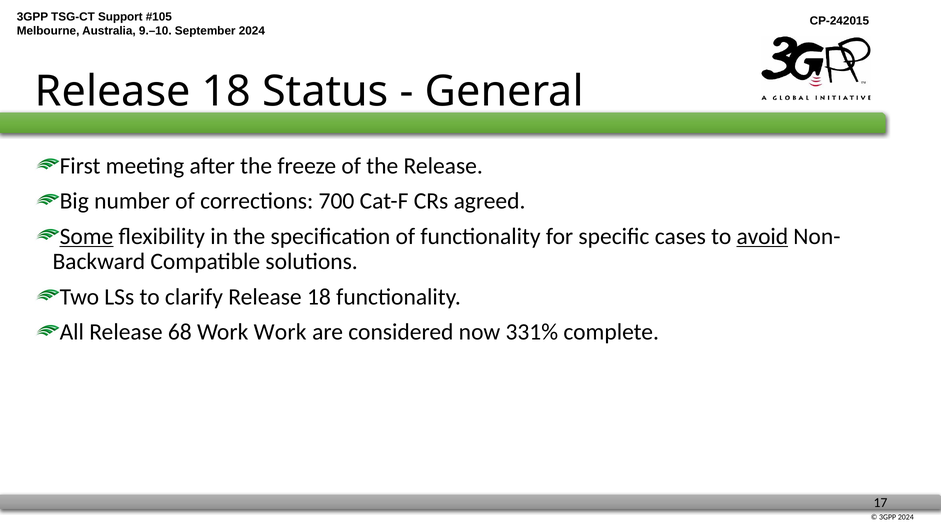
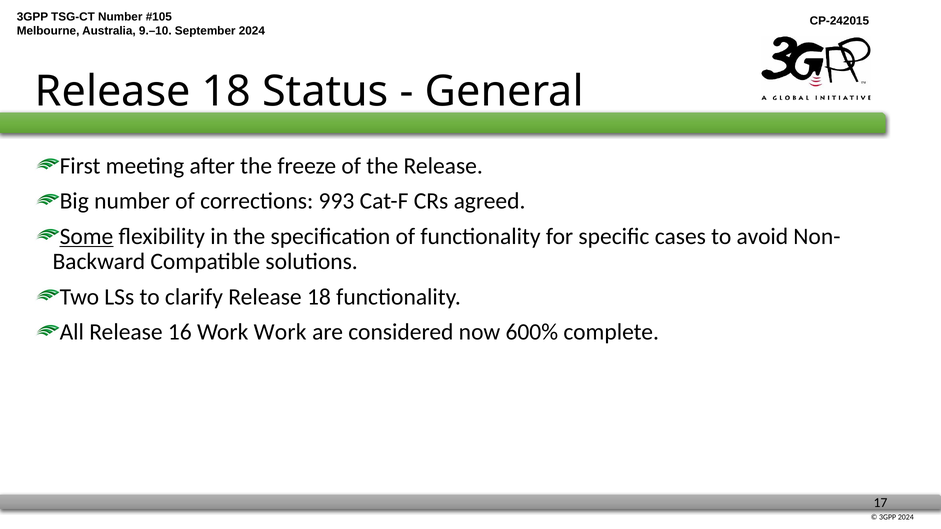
Support at (120, 17): Support -> Number
700: 700 -> 993
avoid underline: present -> none
68: 68 -> 16
331%: 331% -> 600%
